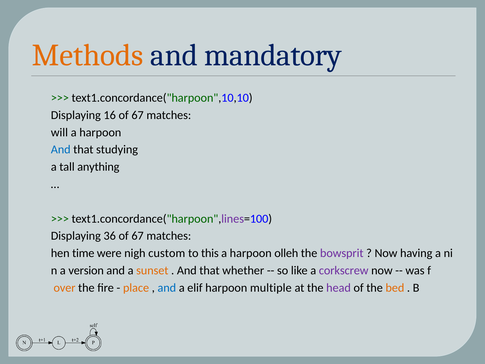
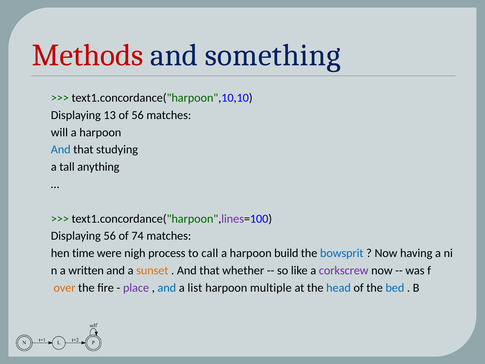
Methods colour: orange -> red
mandatory: mandatory -> something
16: 16 -> 13
67 at (138, 115): 67 -> 56
Displaying 36: 36 -> 56
67 at (138, 236): 67 -> 74
custom: custom -> process
this: this -> call
olleh: olleh -> build
bowsprit colour: purple -> blue
version: version -> written
place colour: orange -> purple
elif: elif -> list
head colour: purple -> blue
bed colour: orange -> blue
